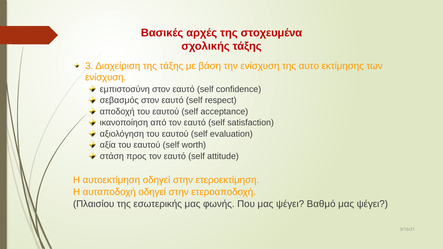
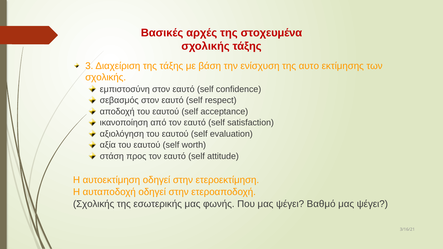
ενίσχυση at (106, 78): ενίσχυση -> σχολικής
Πλαισίου at (94, 204): Πλαισίου -> Σχολικής
